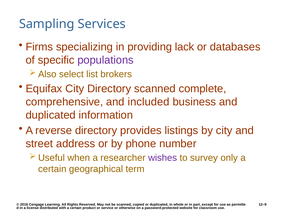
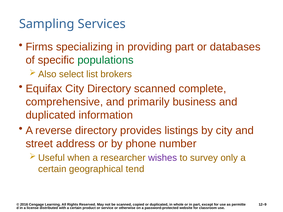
providing lack: lack -> part
populations colour: purple -> green
included: included -> primarily
term: term -> tend
